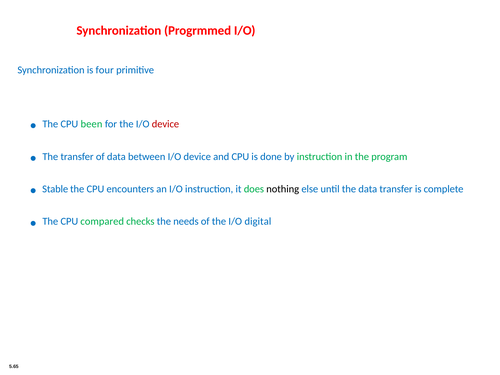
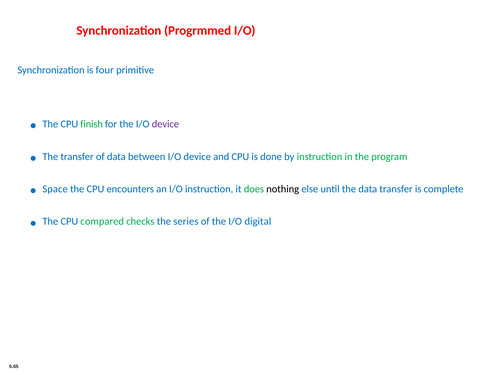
been: been -> finish
device at (165, 124) colour: red -> purple
Stable: Stable -> Space
needs: needs -> series
